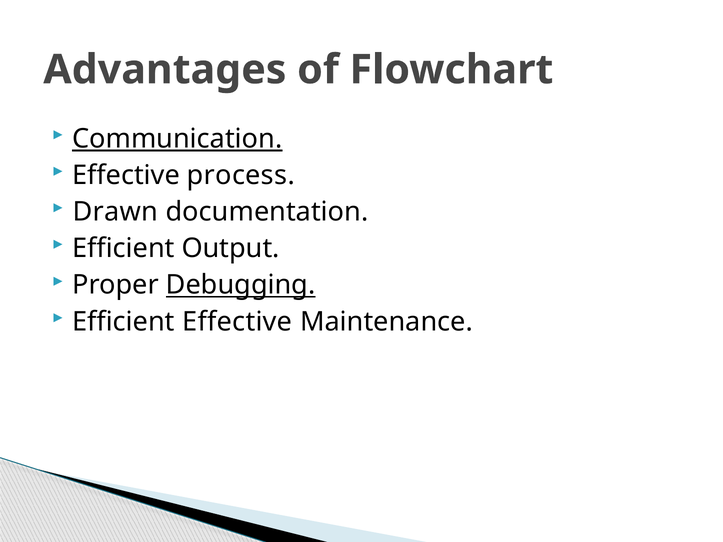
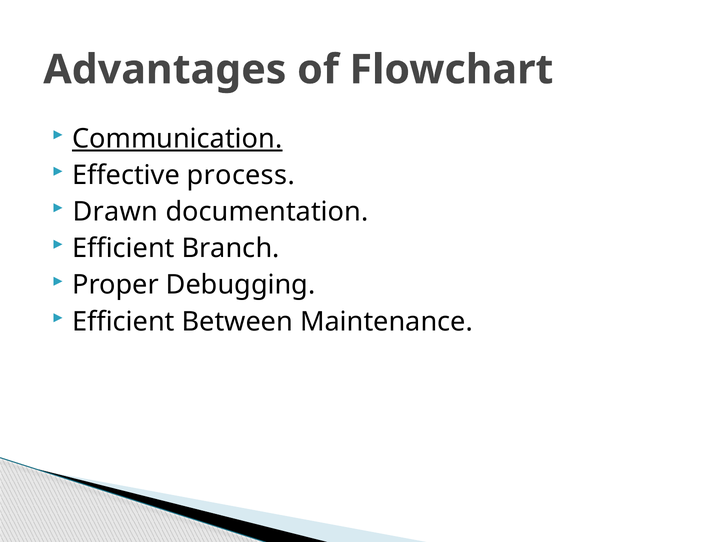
Output: Output -> Branch
Debugging underline: present -> none
Efficient Effective: Effective -> Between
